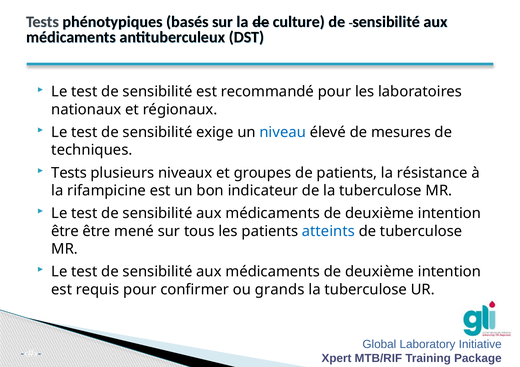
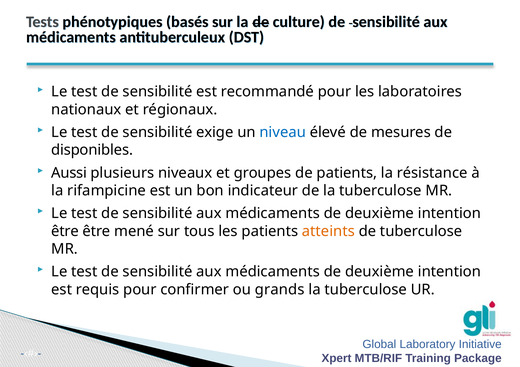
techniques: techniques -> disponibles
Tests at (69, 173): Tests -> Aussi
atteints colour: blue -> orange
